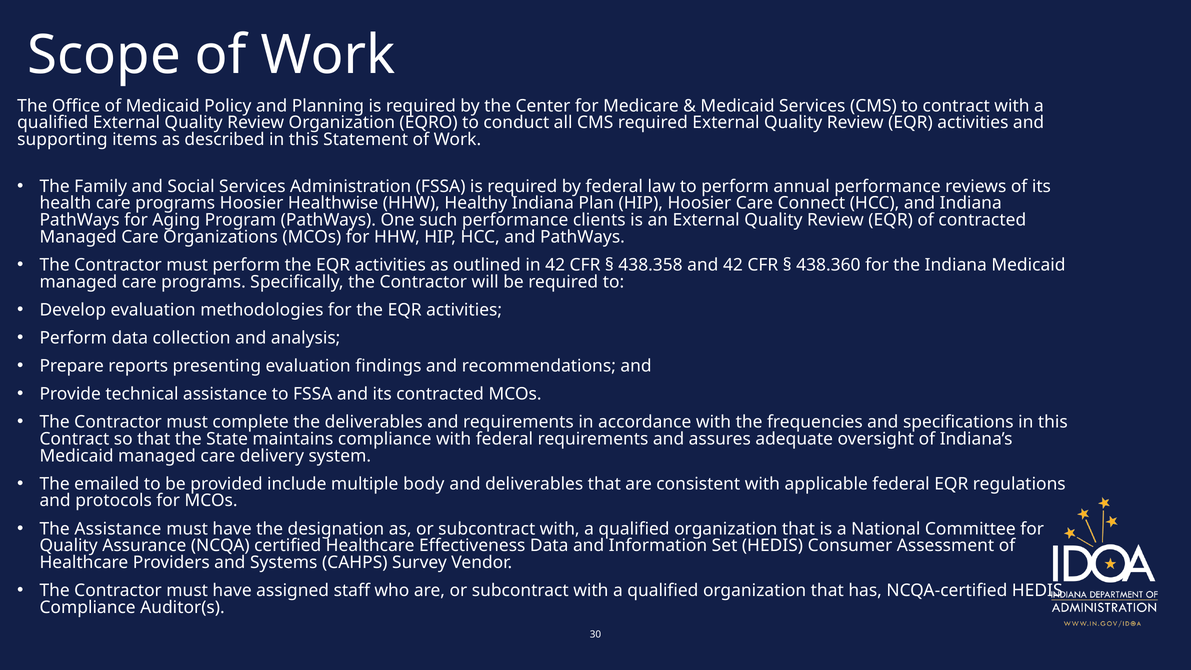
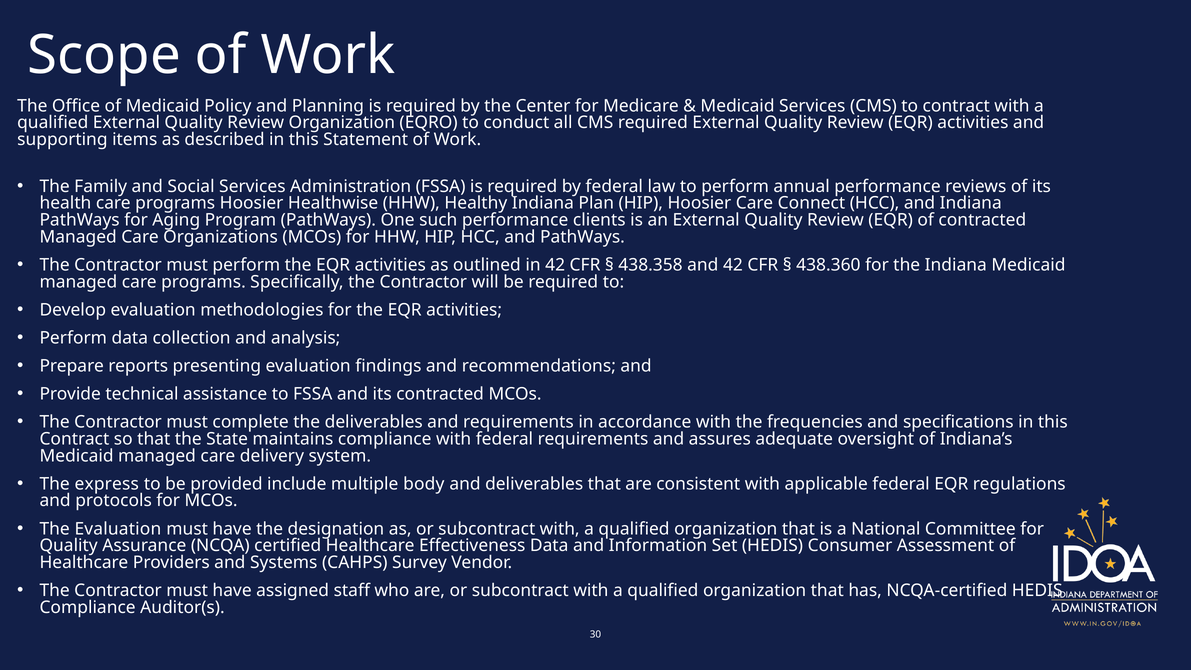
emailed: emailed -> express
The Assistance: Assistance -> Evaluation
